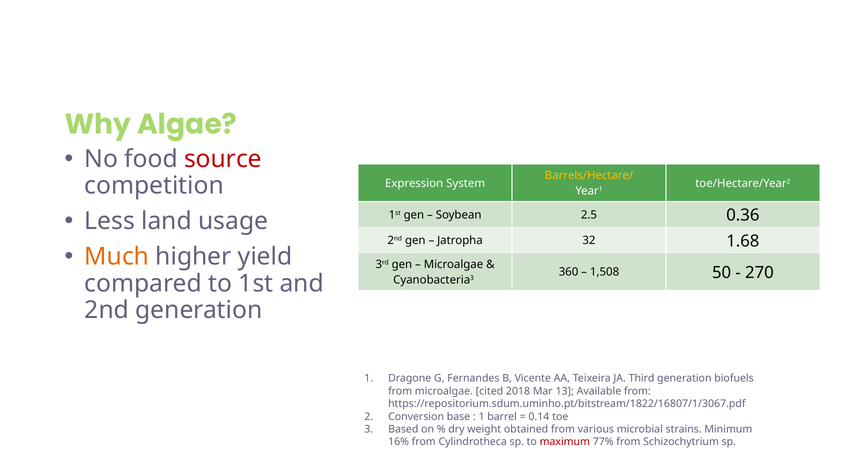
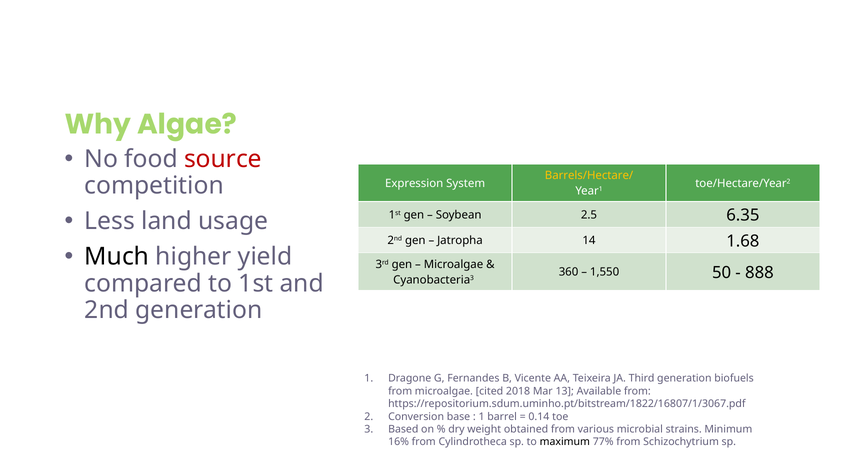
0.36: 0.36 -> 6.35
32: 32 -> 14
Much colour: orange -> black
1,508: 1,508 -> 1,550
270: 270 -> 888
maximum colour: red -> black
